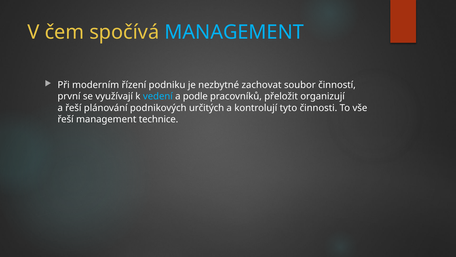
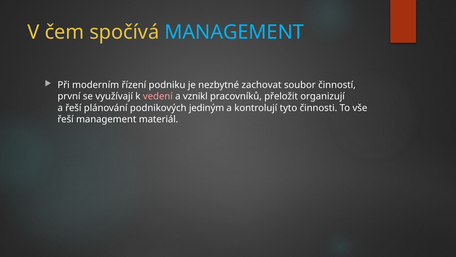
vedení colour: light blue -> pink
podle: podle -> vznikl
určitých: určitých -> jediným
technice: technice -> materiál
